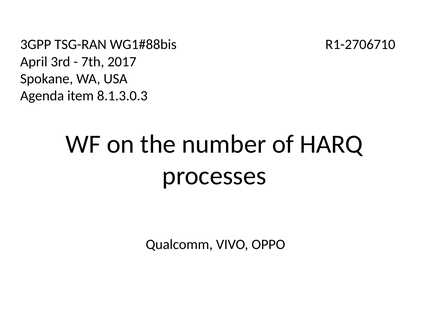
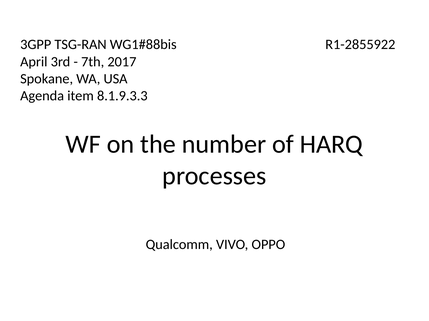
R1-2706710: R1-2706710 -> R1-2855922
8.1.3.0.3: 8.1.3.0.3 -> 8.1.9.3.3
